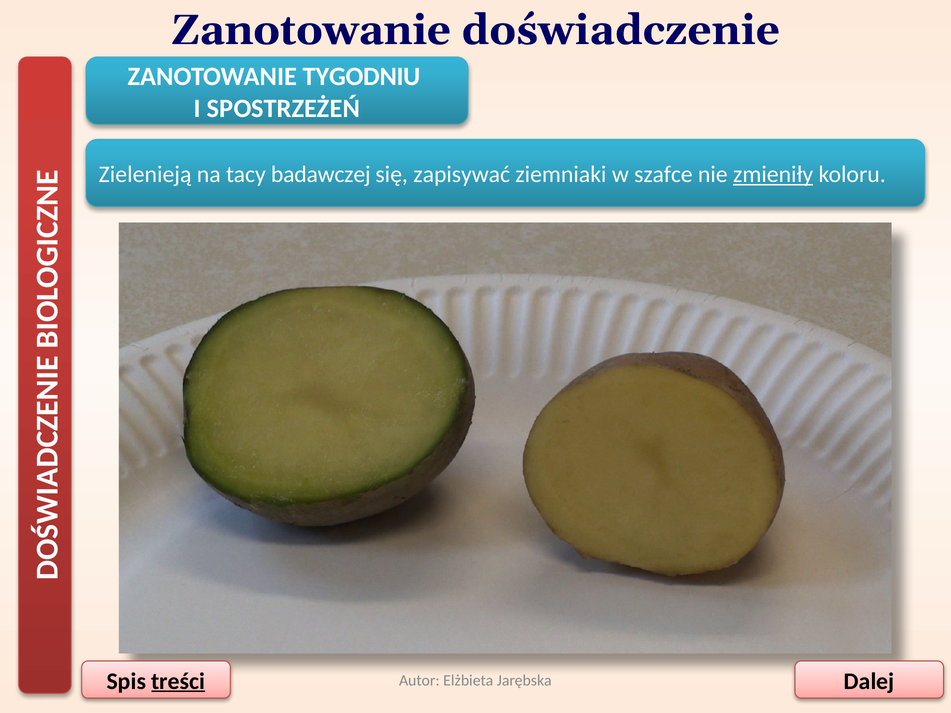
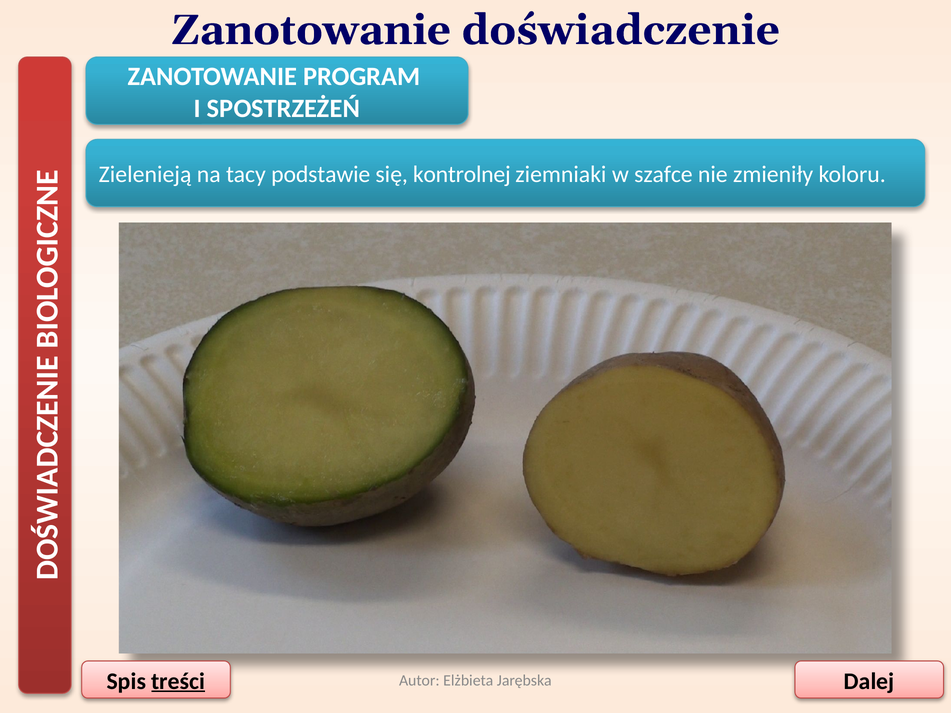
TYGODNIU: TYGODNIU -> PROGRAM
badawczej: badawczej -> podstawie
zapisywać: zapisywać -> kontrolnej
zmieniły underline: present -> none
